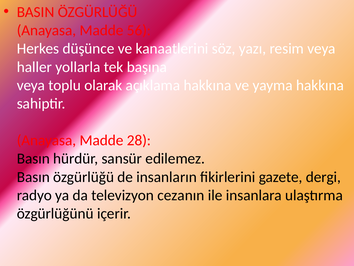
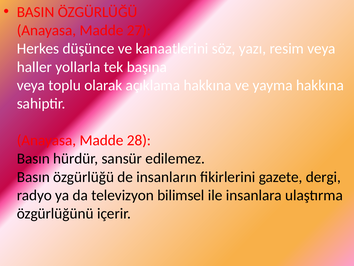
56: 56 -> 27
cezanın: cezanın -> bilimsel
